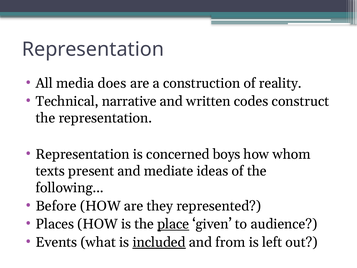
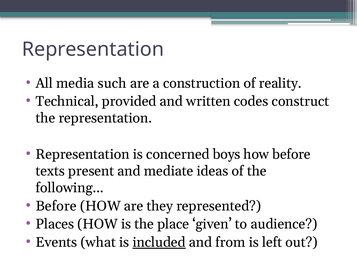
does: does -> such
narrative: narrative -> provided
how whom: whom -> before
place underline: present -> none
